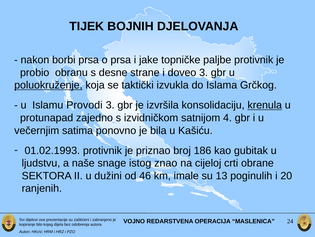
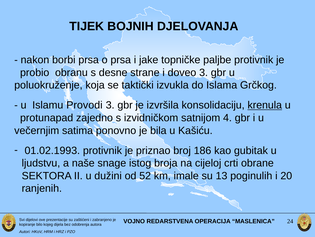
poluokruženje underline: present -> none
znao: znao -> broja
46: 46 -> 52
